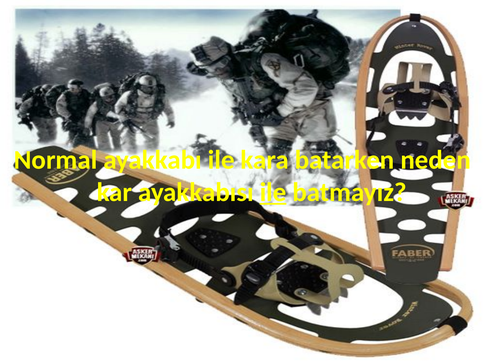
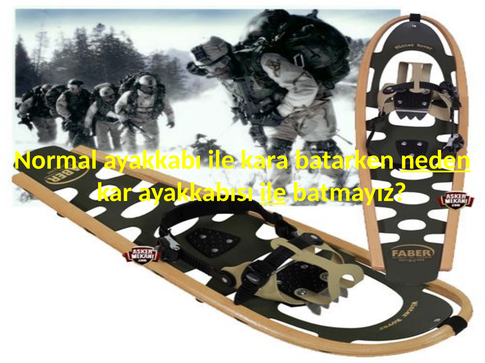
neden underline: none -> present
